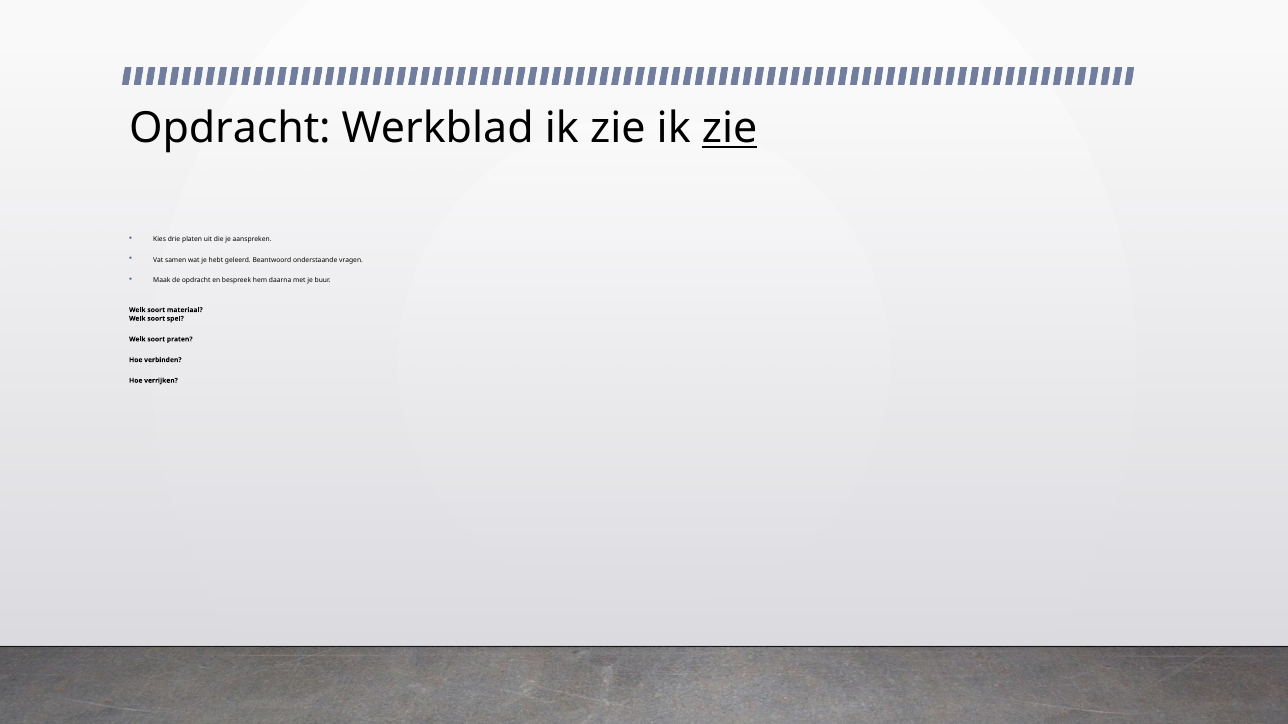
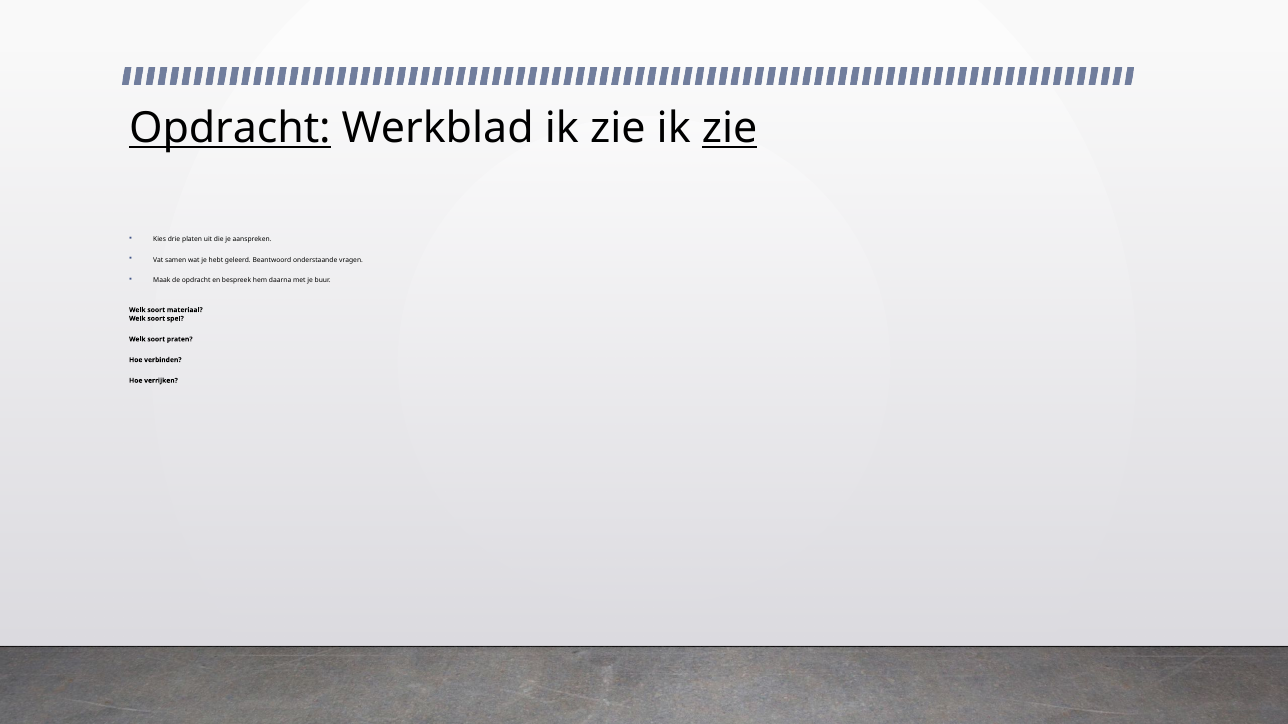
Opdracht at (230, 128) underline: none -> present
